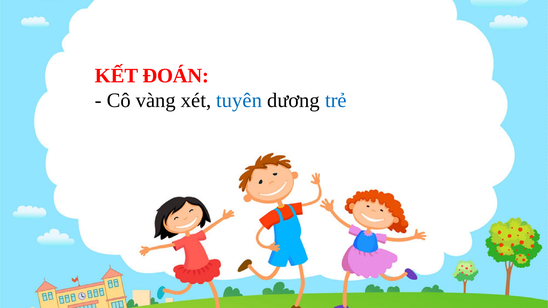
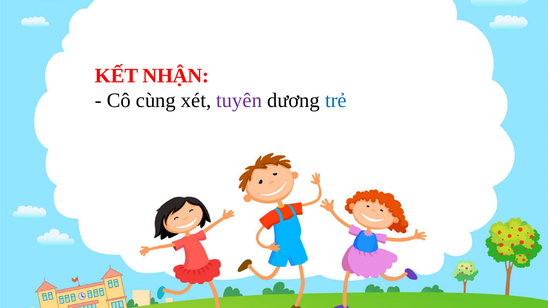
ĐOÁN: ĐOÁN -> NHẬN
vàng: vàng -> cùng
tuyên colour: blue -> purple
